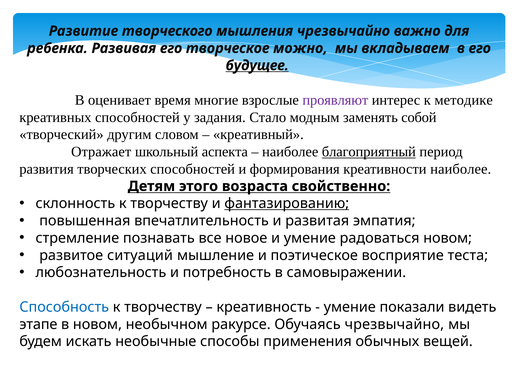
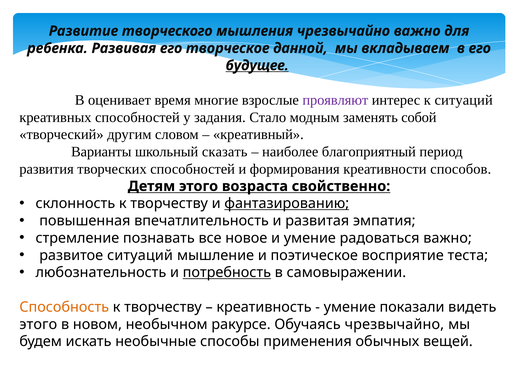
можно: можно -> данной
к методике: методике -> ситуаций
Отражает: Отражает -> Варианты
аспекта: аспекта -> сказать
благоприятный underline: present -> none
креативности наиболее: наиболее -> способов
радоваться новом: новом -> важно
потребность underline: none -> present
Способность colour: blue -> orange
этапе at (38, 325): этапе -> этого
